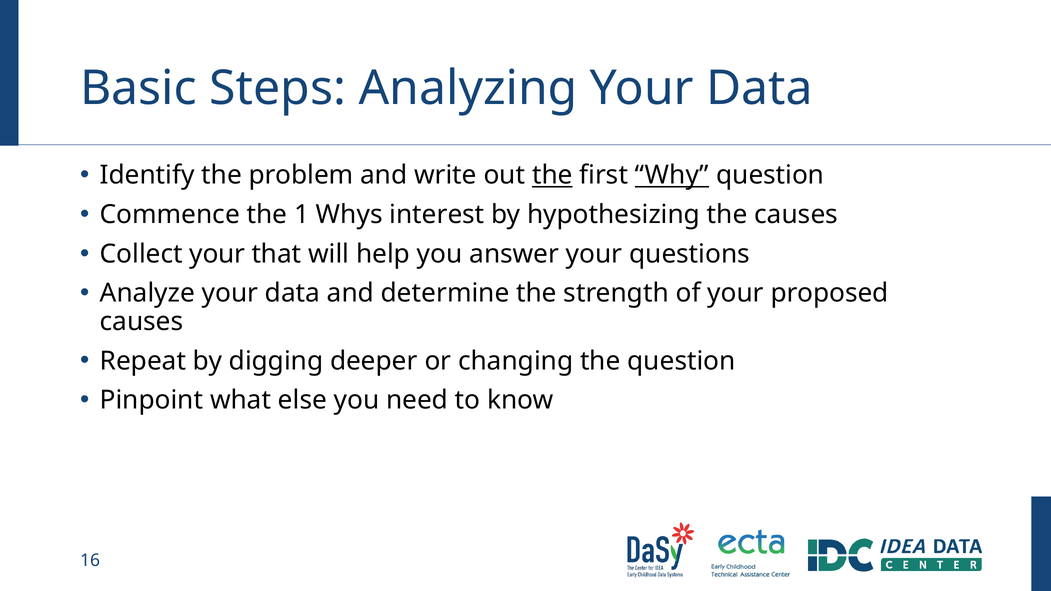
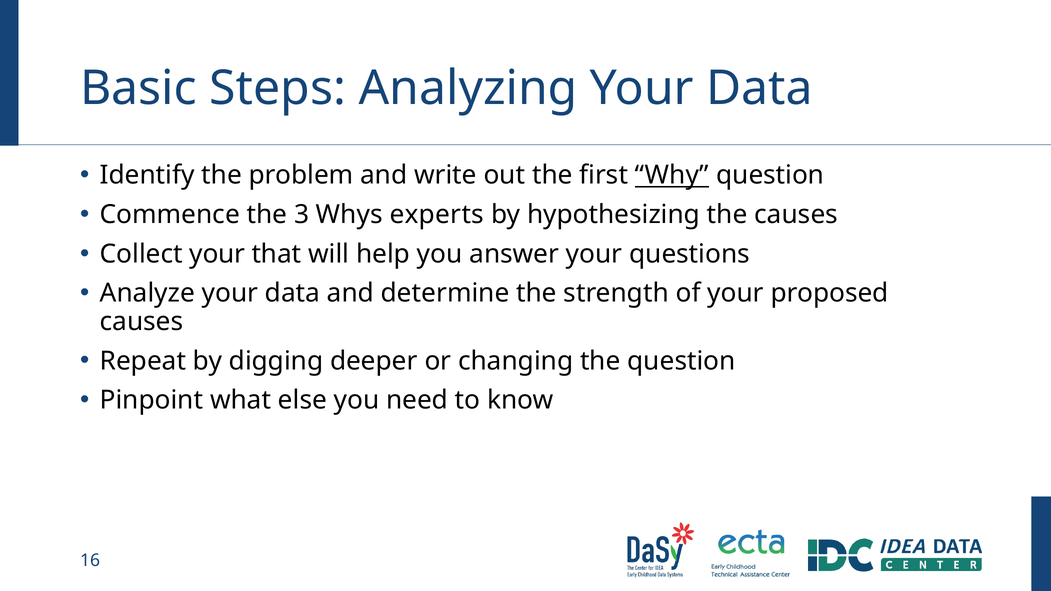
the at (552, 175) underline: present -> none
1: 1 -> 3
interest: interest -> experts
